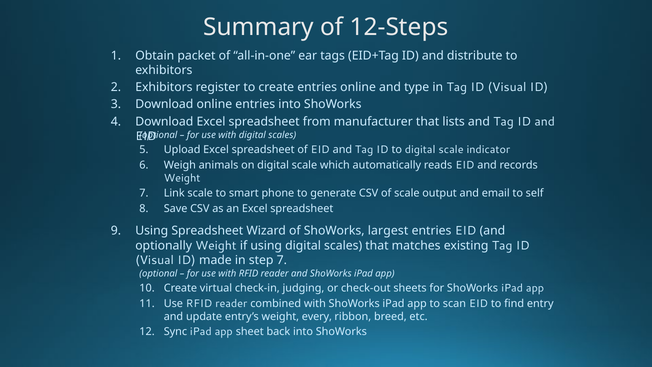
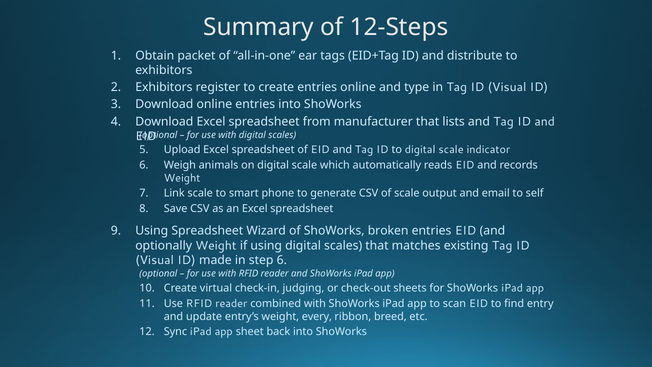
largest: largest -> broken
step 7: 7 -> 6
